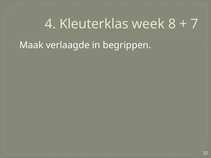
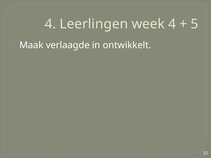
Kleuterklas: Kleuterklas -> Leerlingen
week 8: 8 -> 4
7: 7 -> 5
begrippen: begrippen -> ontwikkelt
